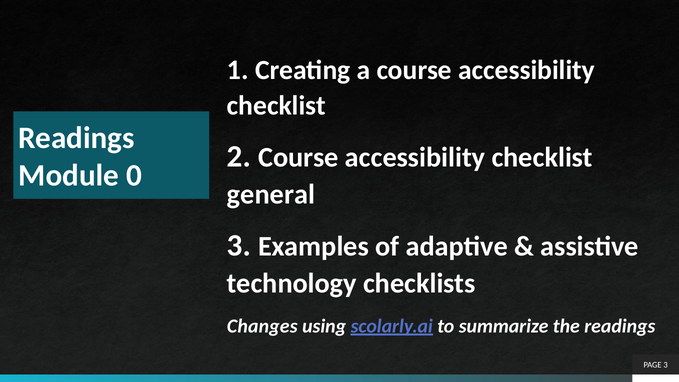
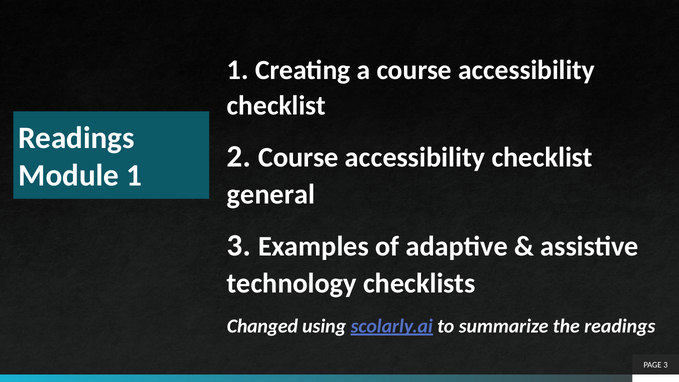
Module 0: 0 -> 1
Changes: Changes -> Changed
